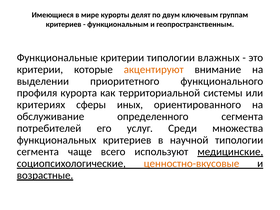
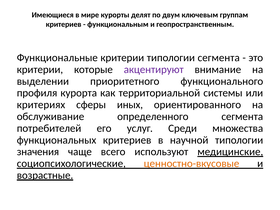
типологии влажных: влажных -> сегмента
акцентируют colour: orange -> purple
сегмента at (38, 152): сегмента -> значения
